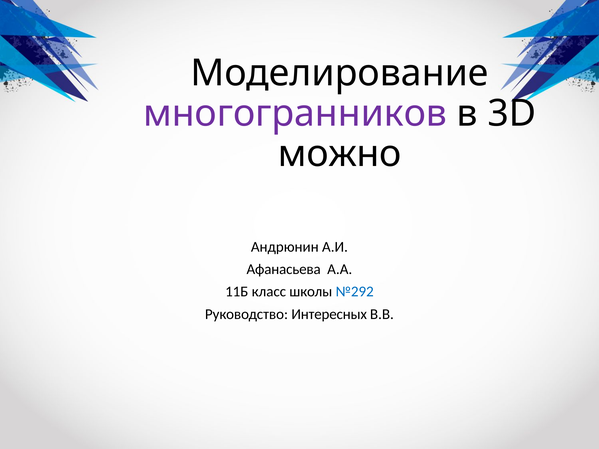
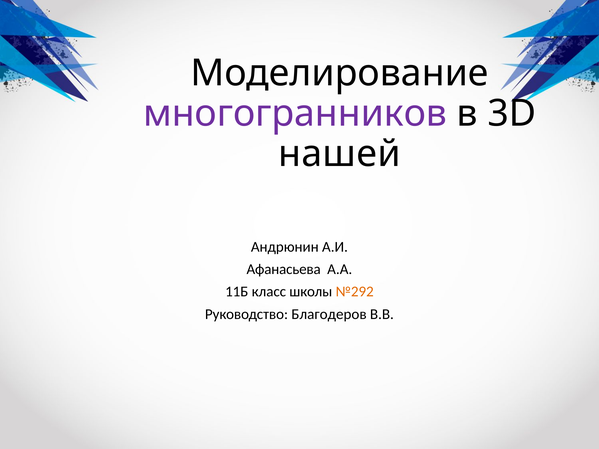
можно: можно -> нашей
№292 colour: blue -> orange
Интересных: Интересных -> Благодеров
